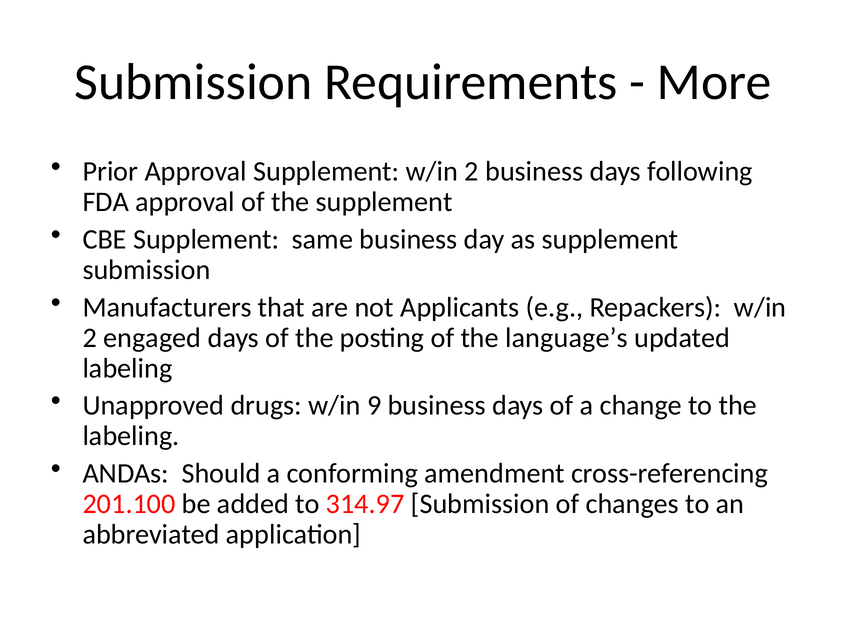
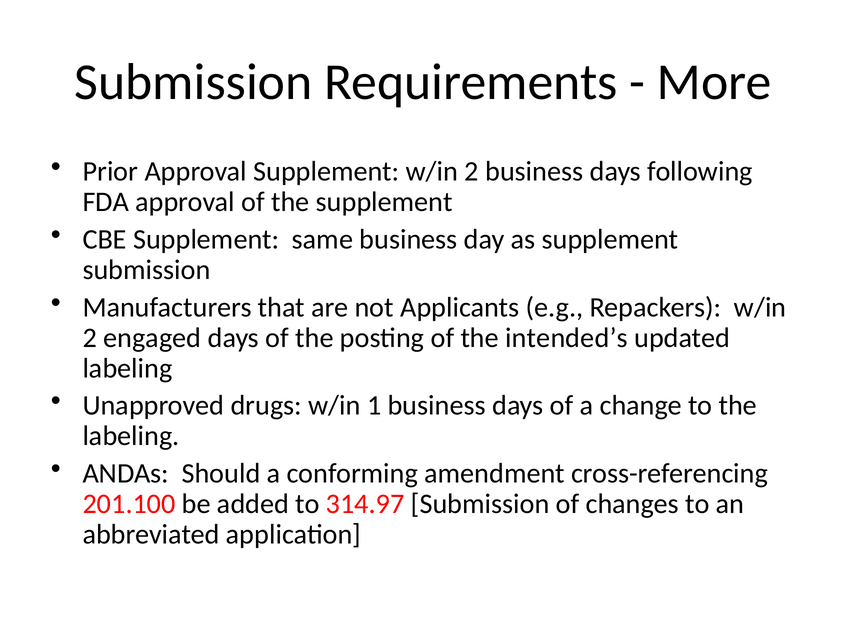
language’s: language’s -> intended’s
9: 9 -> 1
